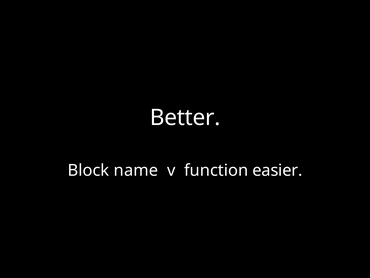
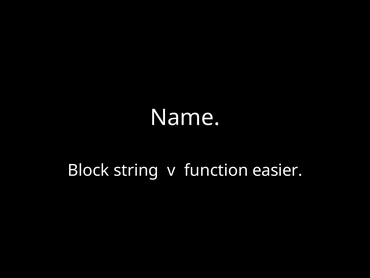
Better: Better -> Name
name: name -> string
